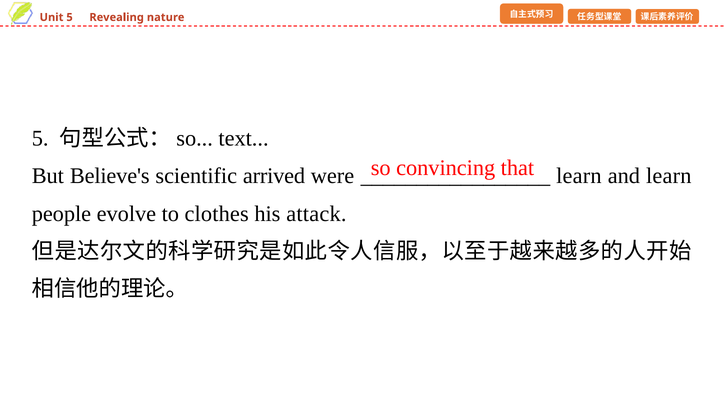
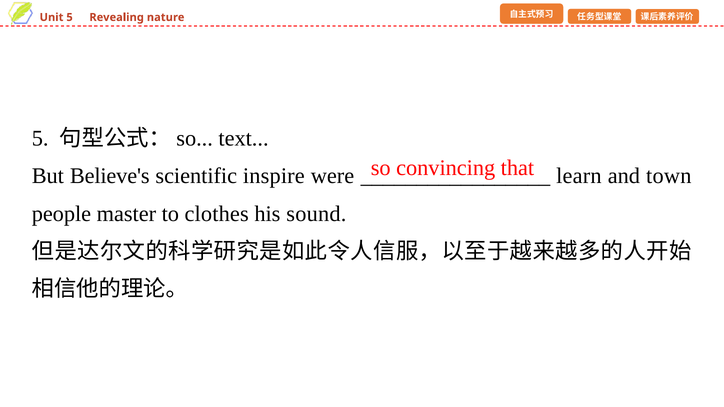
arrived: arrived -> inspire
and learn: learn -> town
evolve: evolve -> master
attack: attack -> sound
